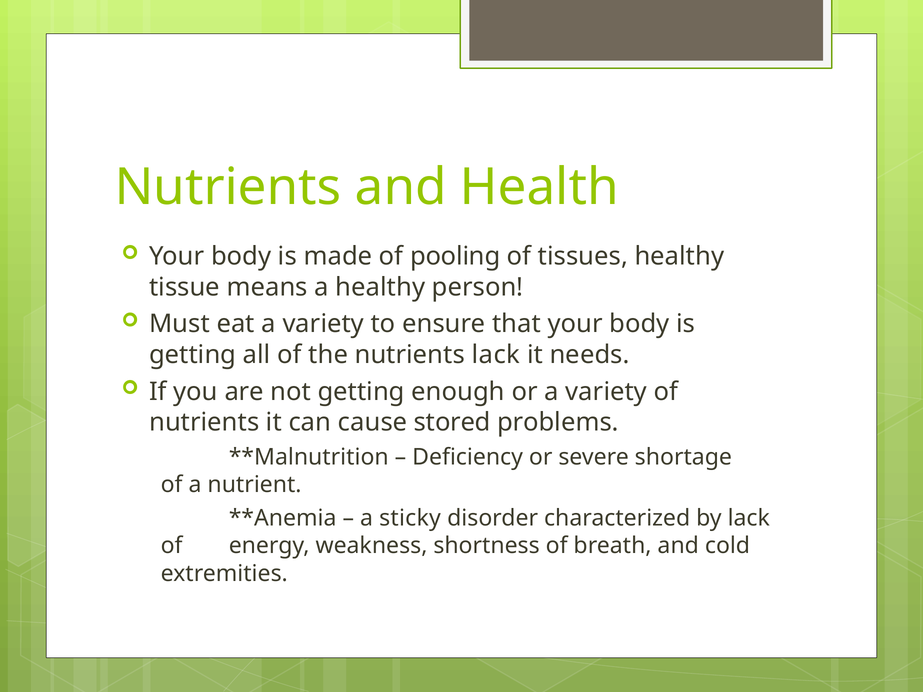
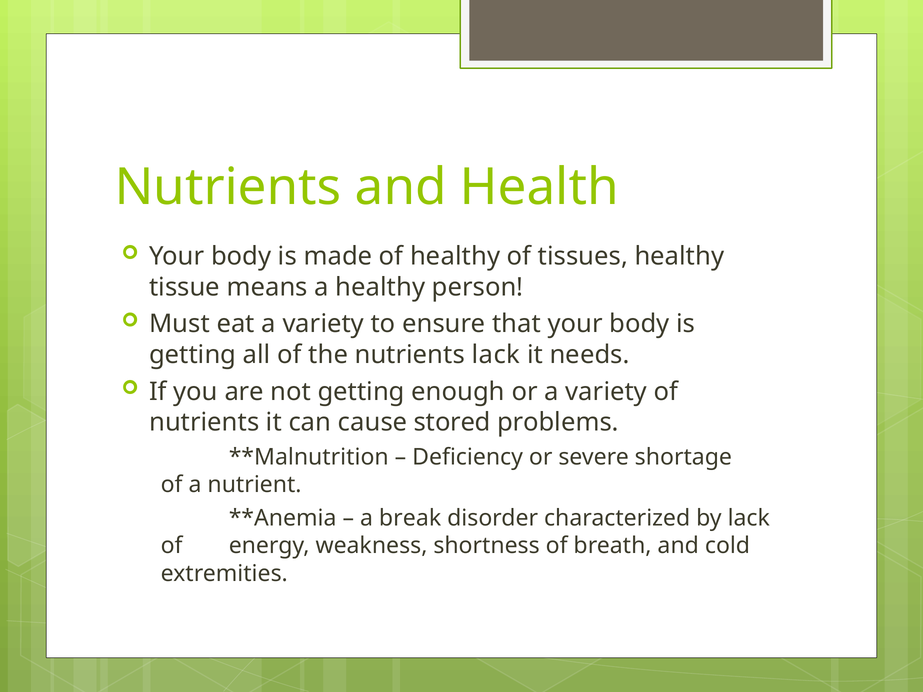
of pooling: pooling -> healthy
sticky: sticky -> break
